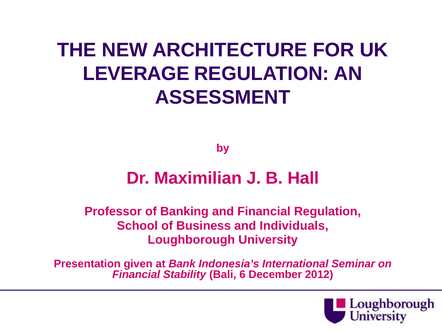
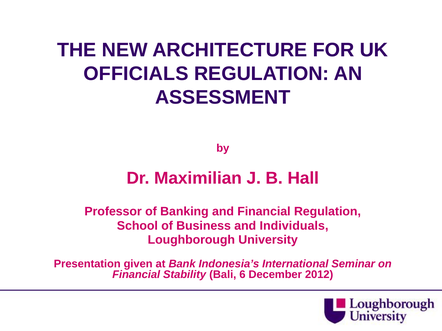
LEVERAGE: LEVERAGE -> OFFICIALS
